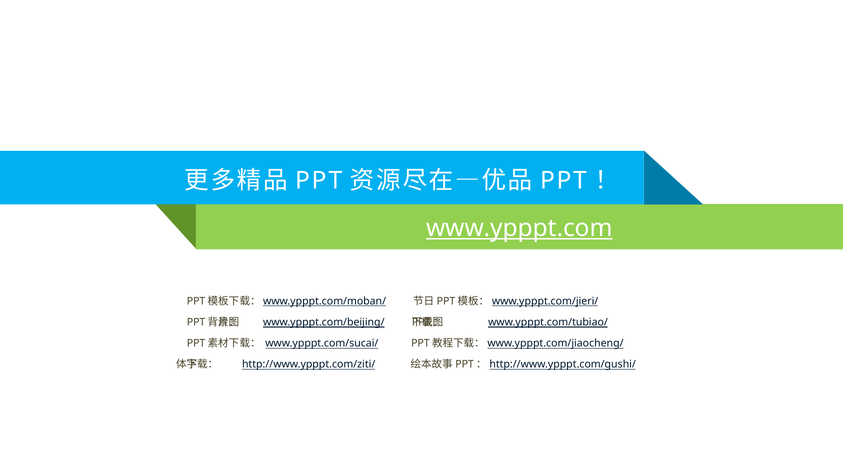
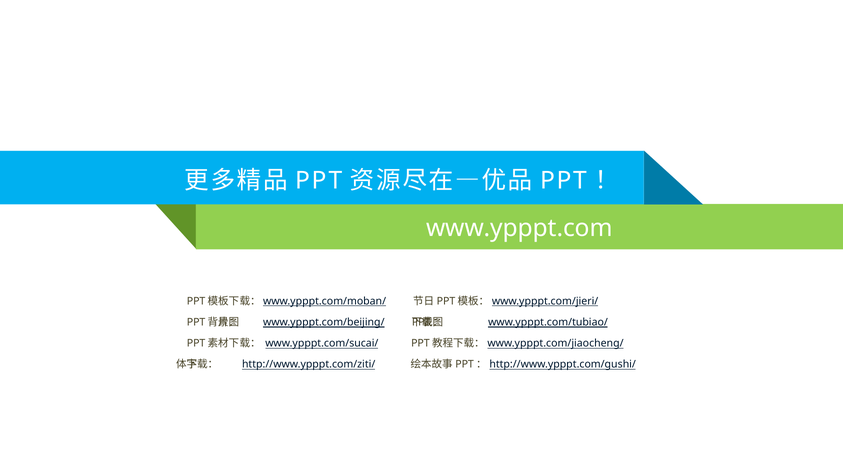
www.ypppt.com underline: present -> none
